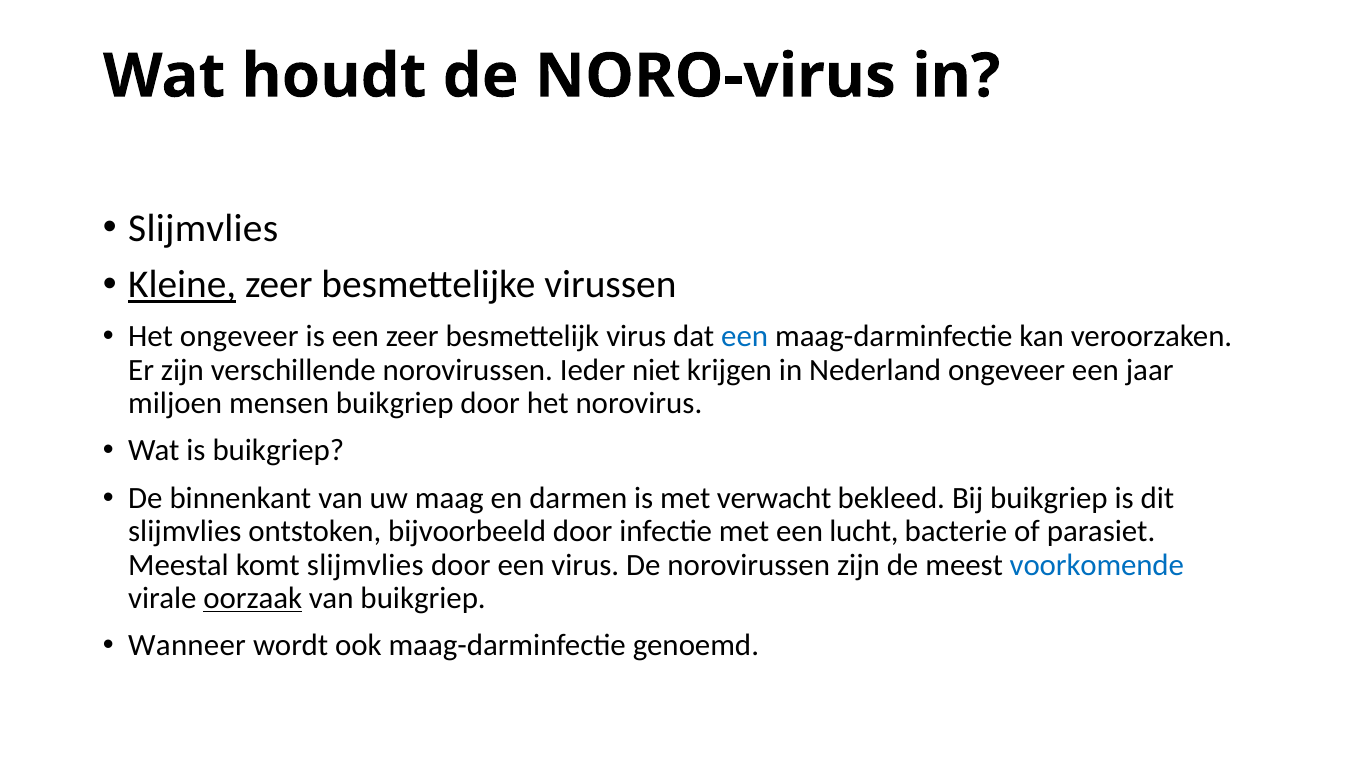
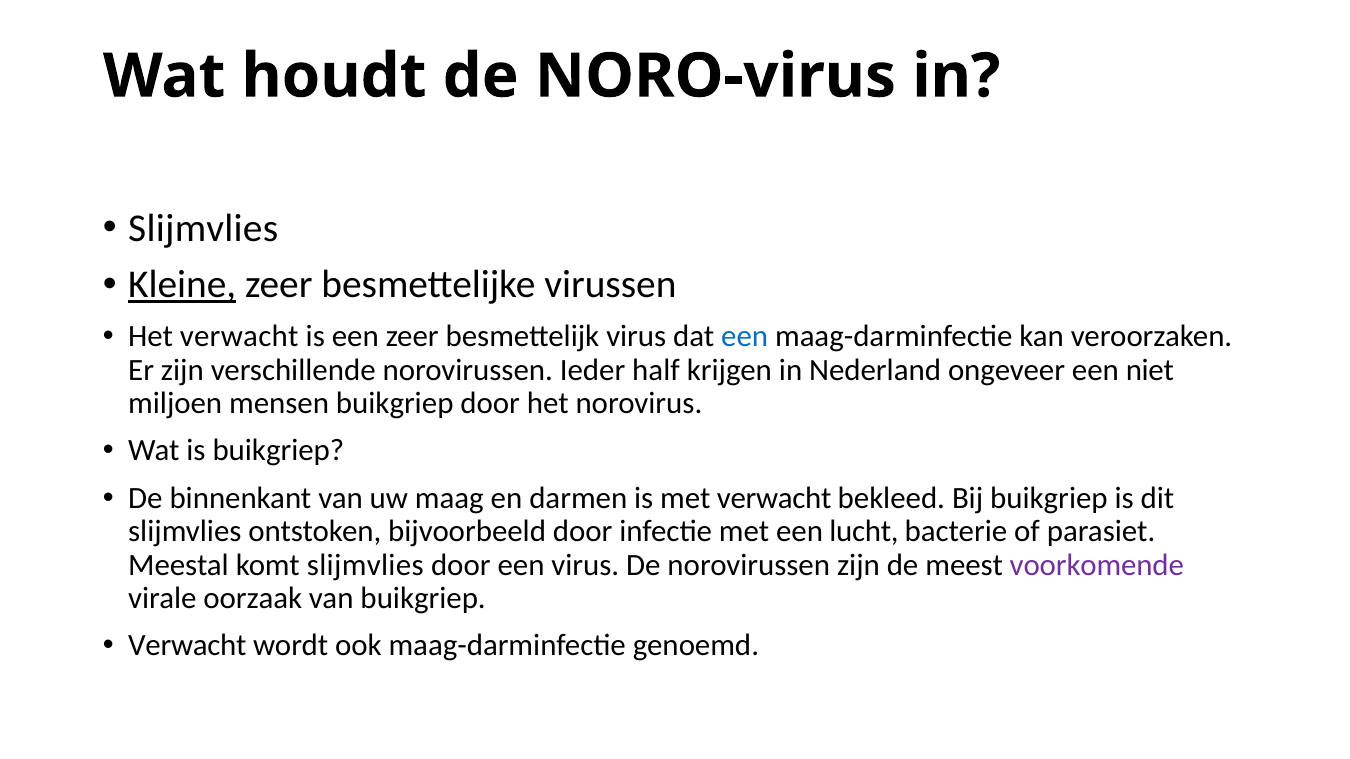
Het ongeveer: ongeveer -> verwacht
niet: niet -> half
jaar: jaar -> niet
voorkomende colour: blue -> purple
oorzaak underline: present -> none
Wanneer at (187, 646): Wanneer -> Verwacht
